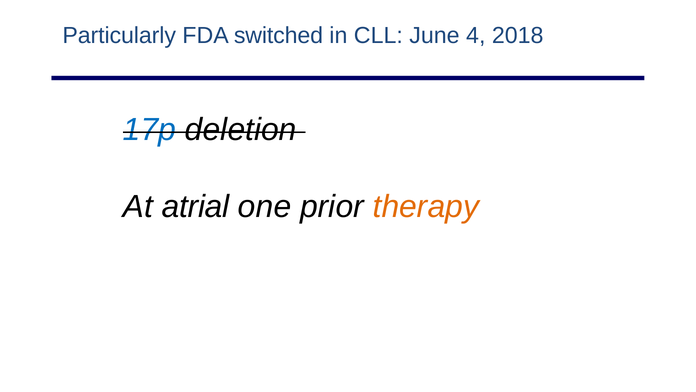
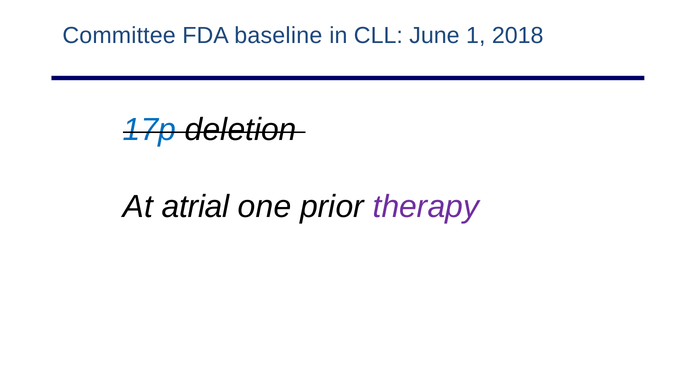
Particularly: Particularly -> Committee
switched: switched -> baseline
4: 4 -> 1
therapy colour: orange -> purple
